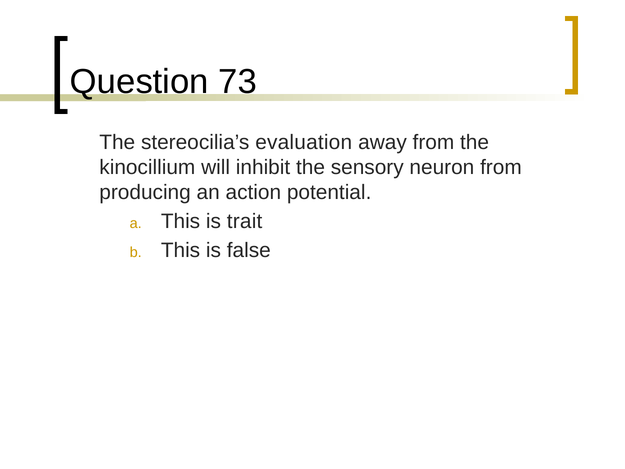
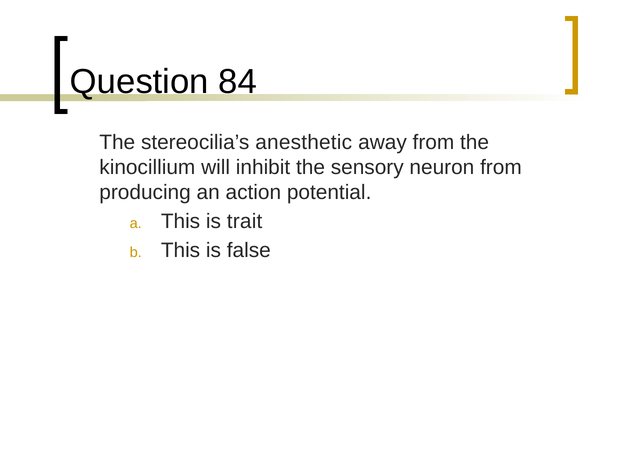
73: 73 -> 84
evaluation: evaluation -> anesthetic
